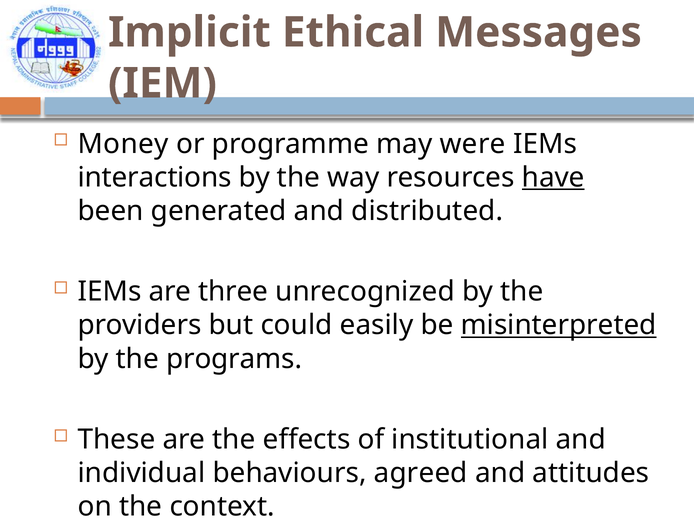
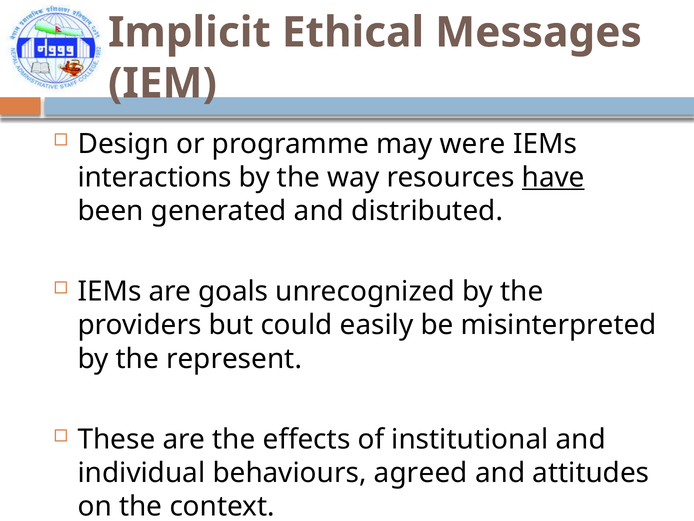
Money: Money -> Design
three: three -> goals
misinterpreted underline: present -> none
programs: programs -> represent
